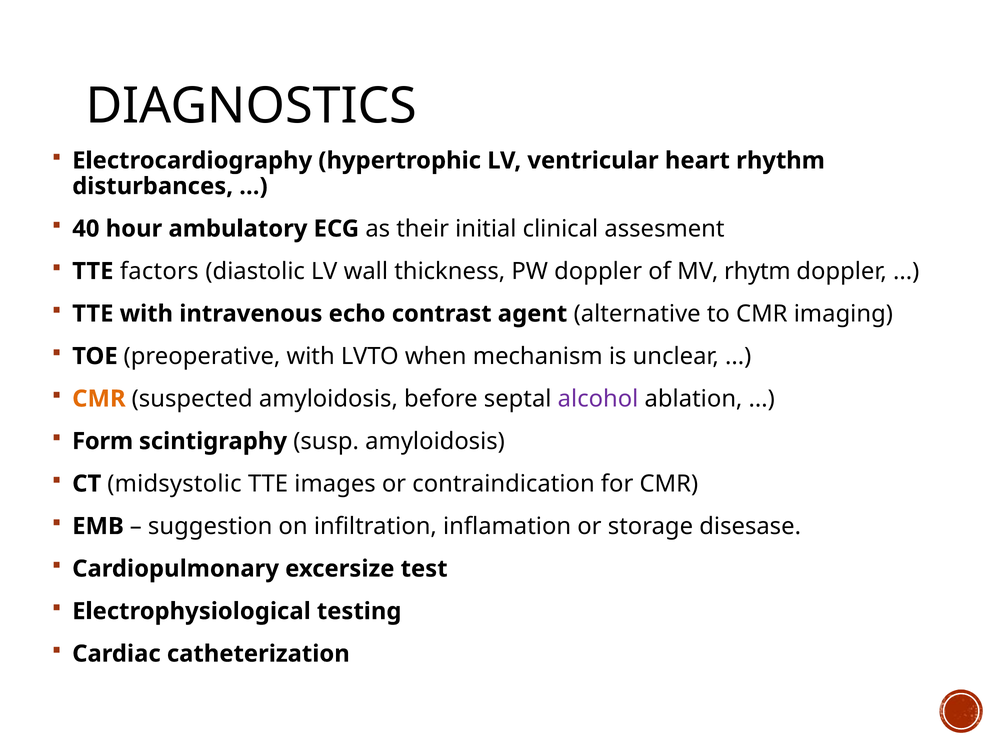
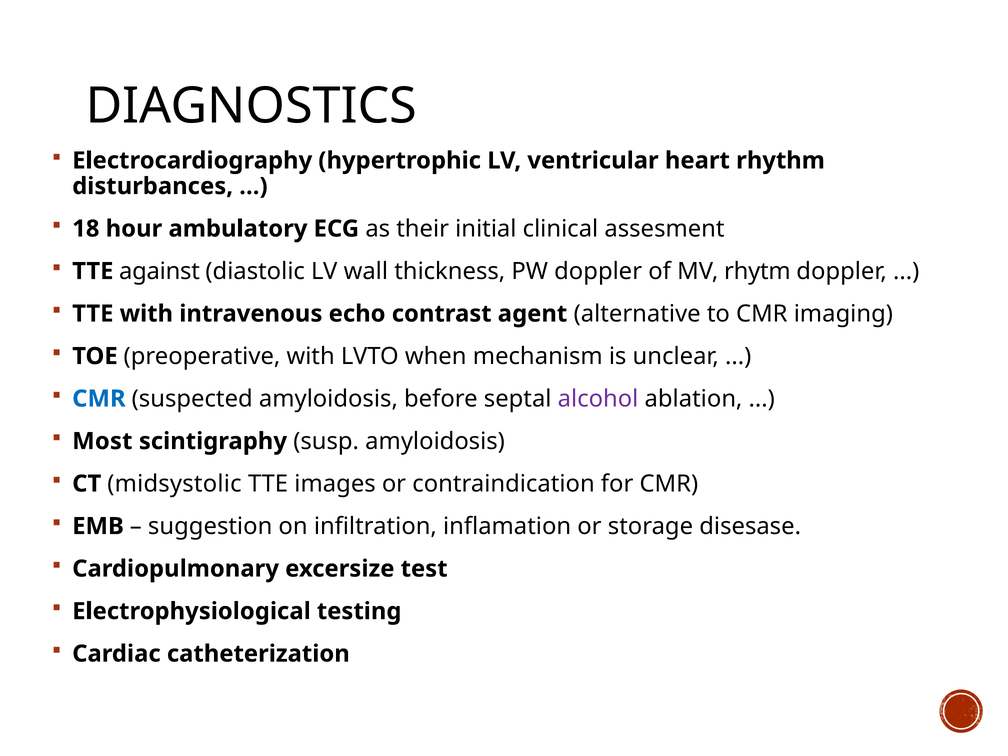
40: 40 -> 18
factors: factors -> against
CMR at (99, 399) colour: orange -> blue
Form: Form -> Most
